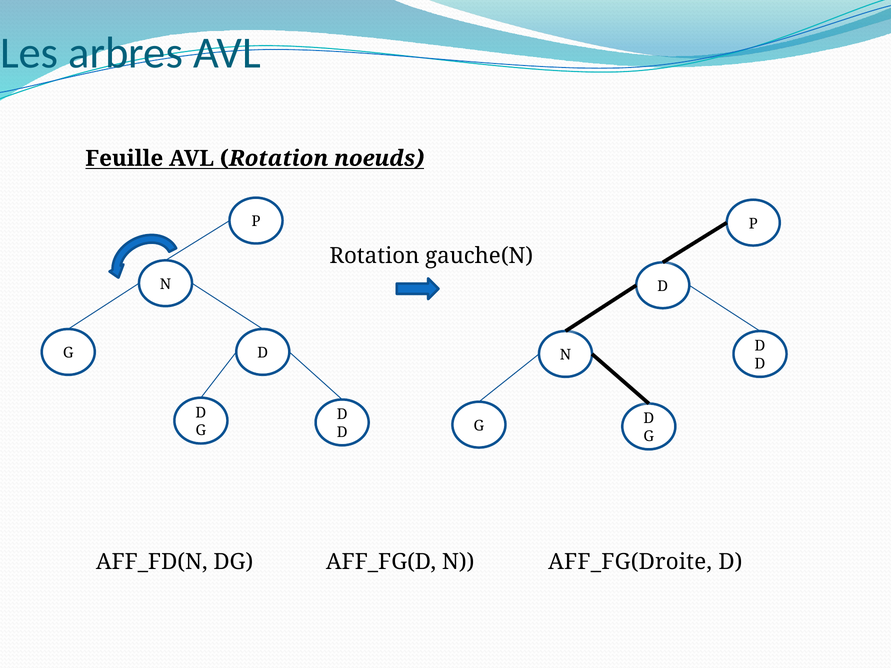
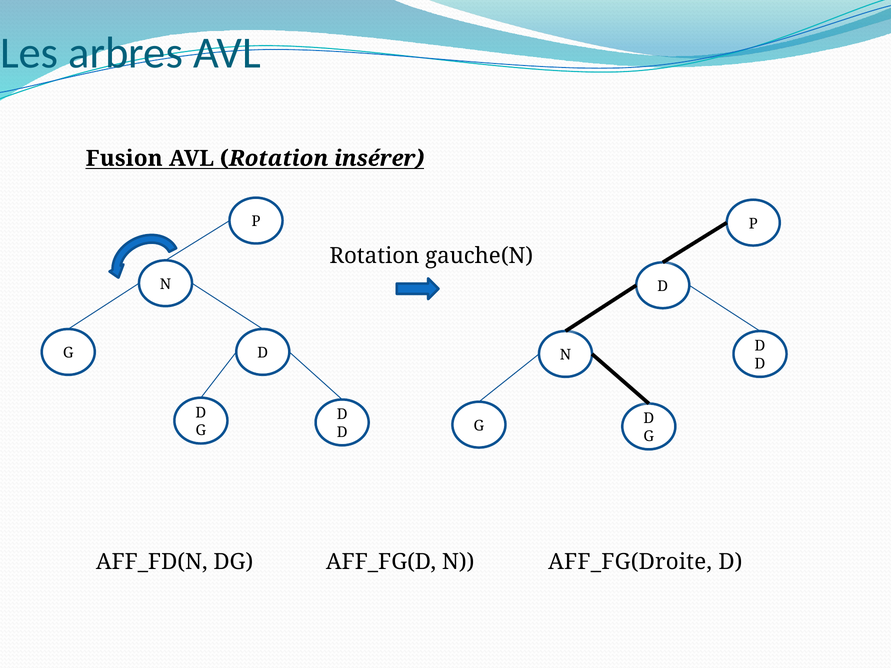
Feuille: Feuille -> Fusion
noeuds: noeuds -> insérer
